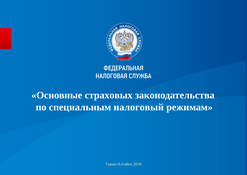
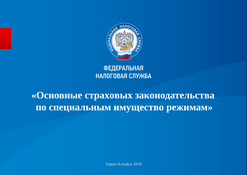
налоговый: налоговый -> имущество
